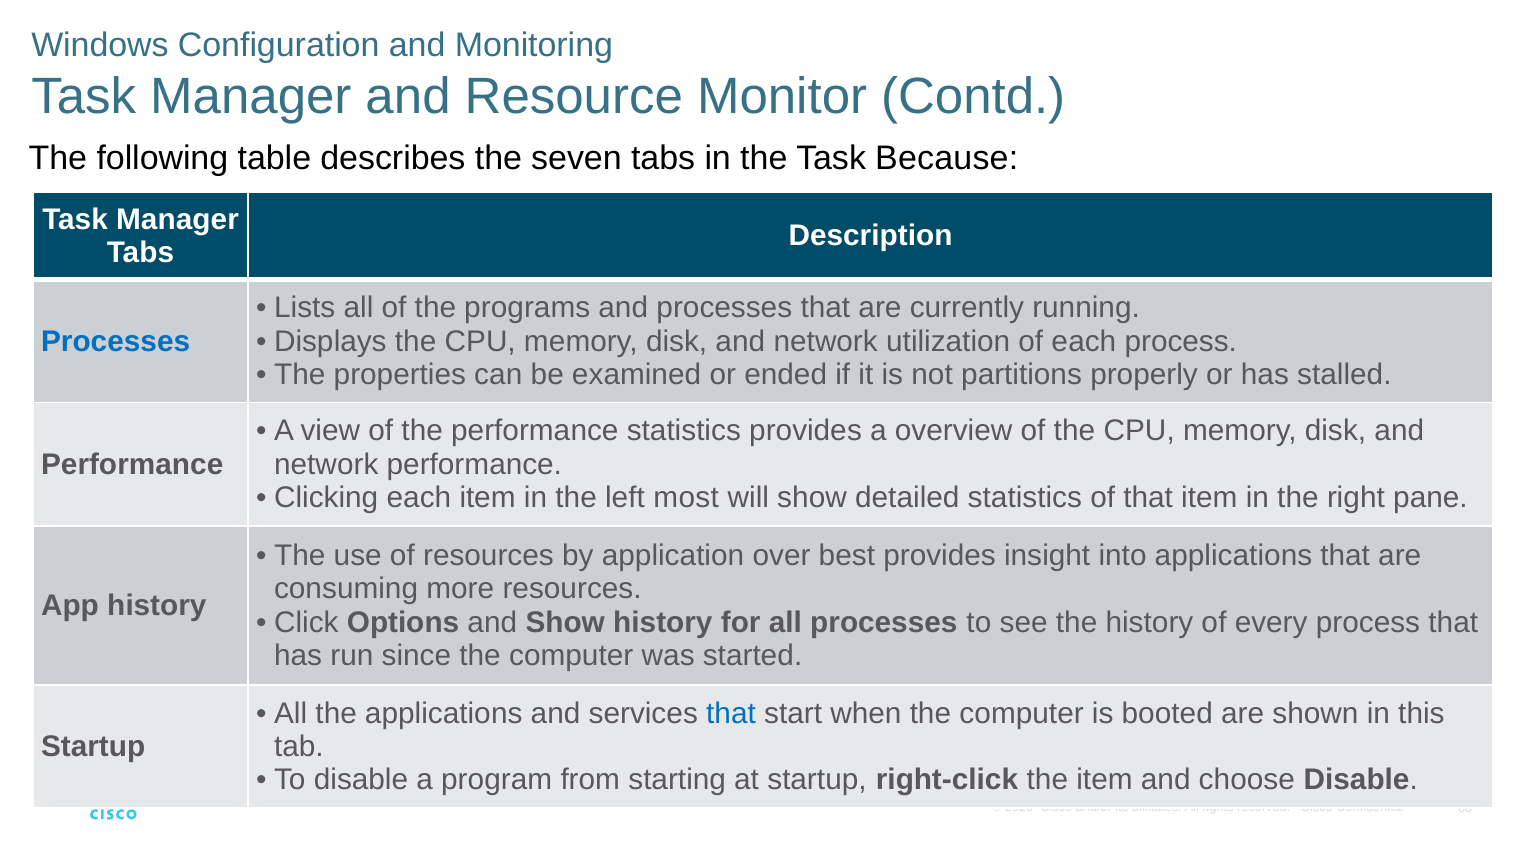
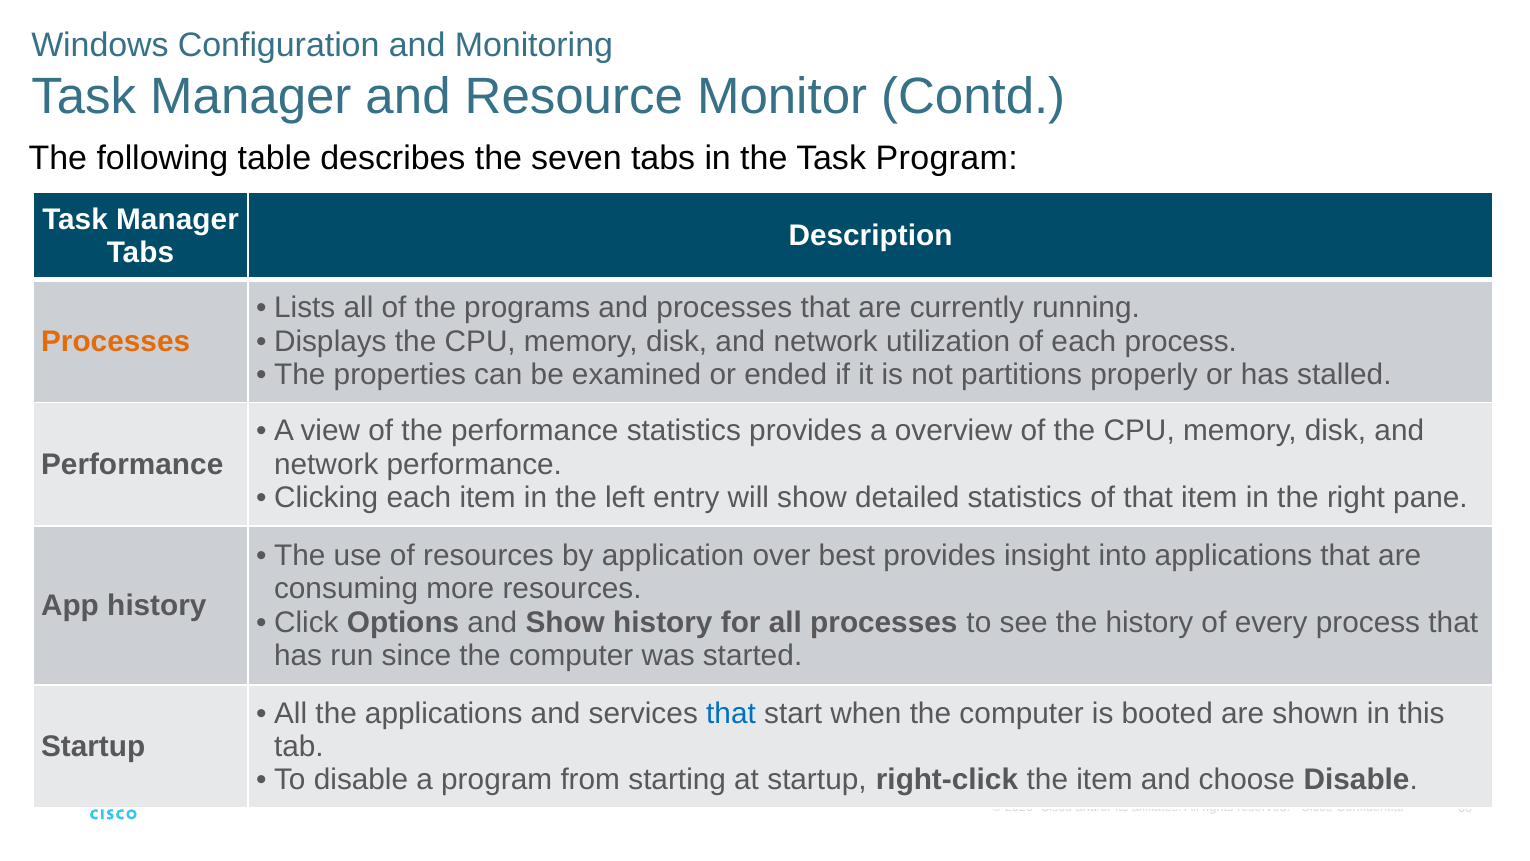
Task Because: Because -> Program
Processes at (116, 341) colour: blue -> orange
most: most -> entry
